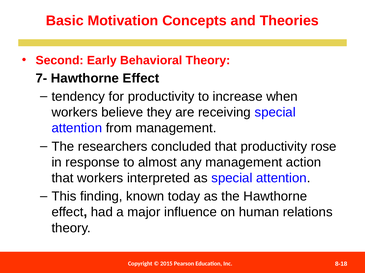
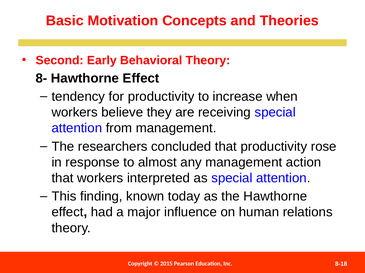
7-: 7- -> 8-
